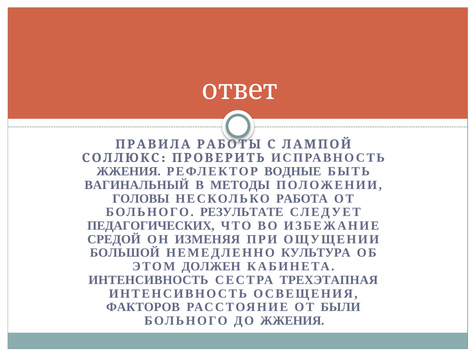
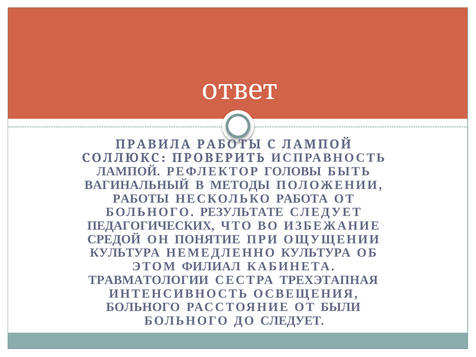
ЖЖЕНИЯ at (129, 171): ЖЖЕНИЯ -> ЛАМПОЙ
ВОДНЫЕ: ВОДНЫЕ -> ГОЛОВЫ
ГОЛОВЫ at (141, 199): ГОЛОВЫ -> РАБОТЫ
ИЗМЕНЯЯ: ИЗМЕНЯЯ -> ПОНЯТИЕ
БОЛЬШОЙ at (125, 253): БОЛЬШОЙ -> КУЛЬТУРА
ДОЛЖЕН: ДОЛЖЕН -> ФИЛИАЛ
ИНТЕНСИВНОСТЬ at (148, 280): ИНТЕНСИВНОСТЬ -> ТРАВМАТОЛОГИИ
ФАКТОРОВ at (143, 307): ФАКТОРОВ -> БОЛЬНОГО
ДО ЖЖЕНИЯ: ЖЖЕНИЯ -> СЛЕДУЕТ
